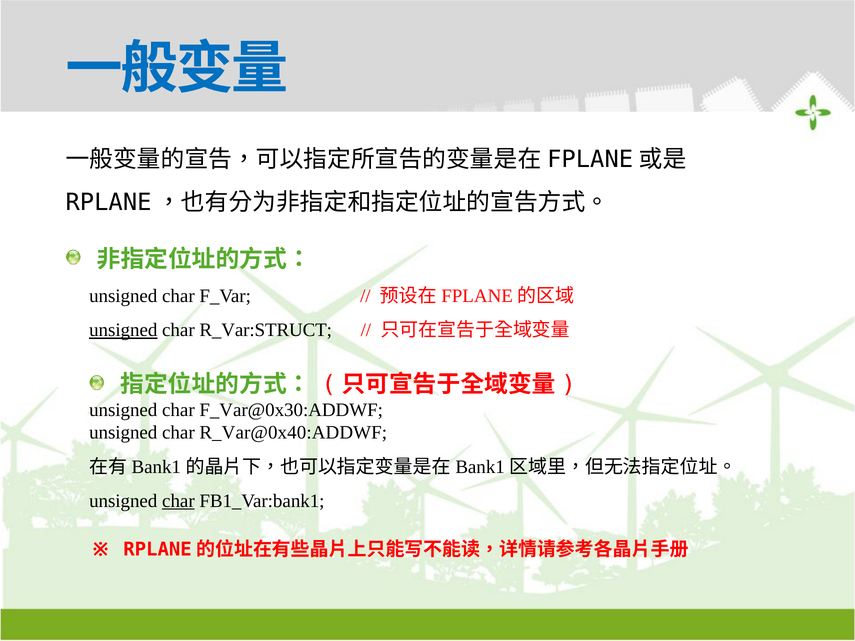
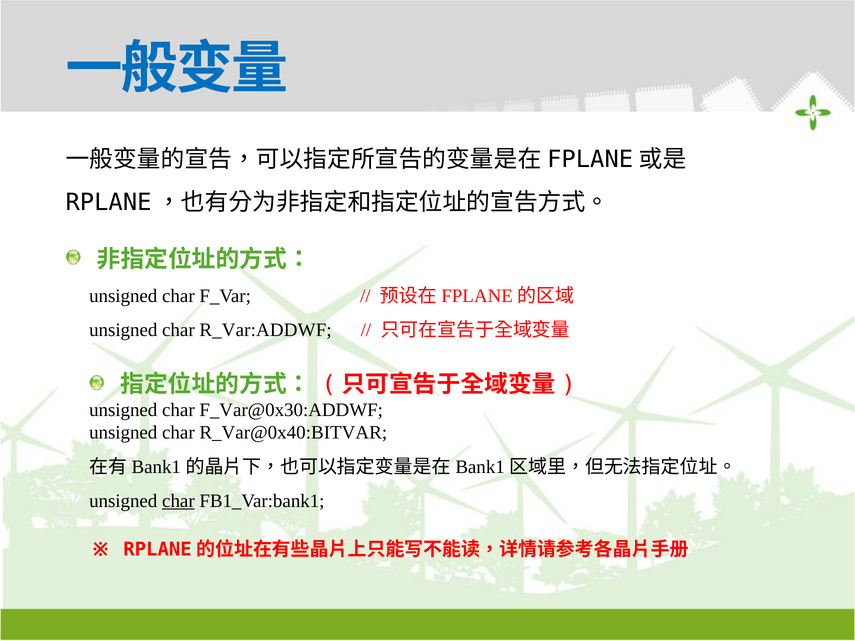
unsigned at (123, 330) underline: present -> none
R_Var:STRUCT: R_Var:STRUCT -> R_Var:ADDWF
R_Var@0x40:ADDWF: R_Var@0x40:ADDWF -> R_Var@0x40:BITVAR
